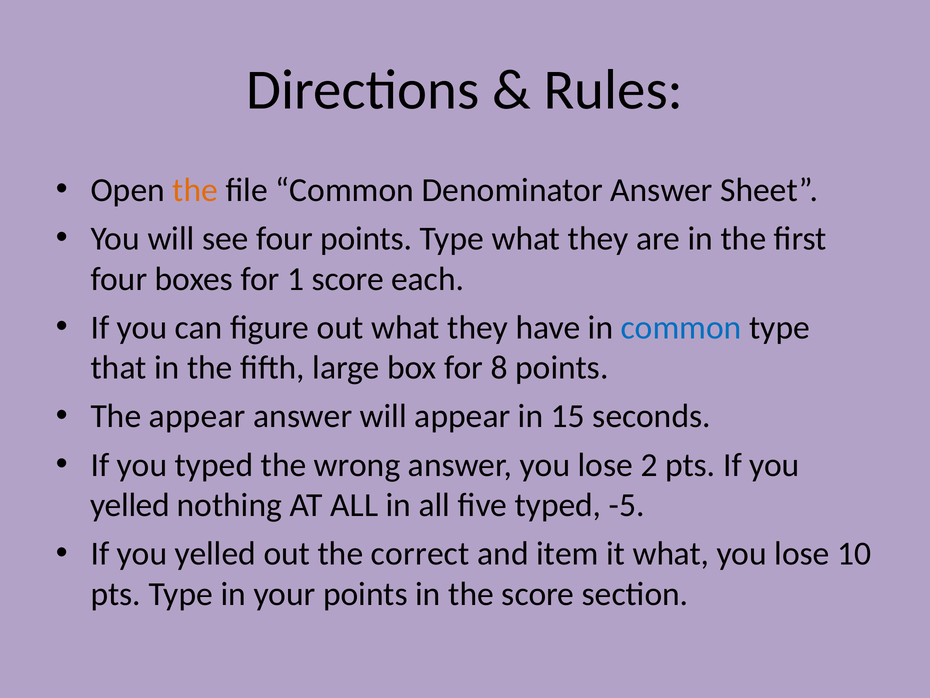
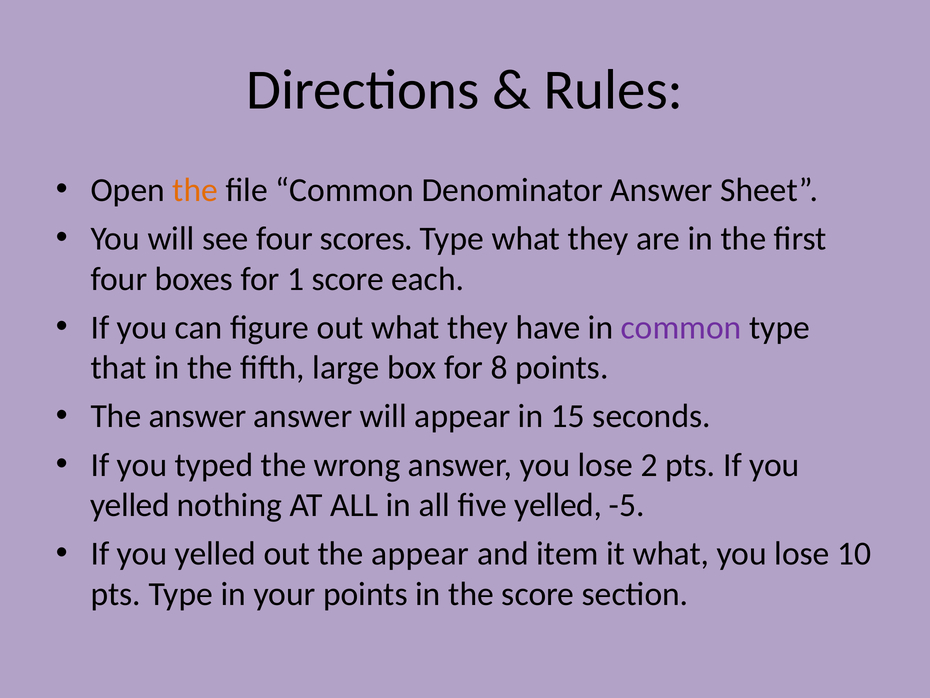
four points: points -> scores
common at (681, 327) colour: blue -> purple
The appear: appear -> answer
five typed: typed -> yelled
the correct: correct -> appear
